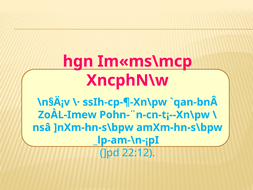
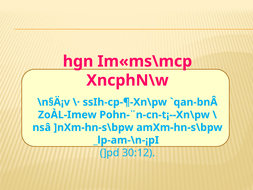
22:12: 22:12 -> 30:12
